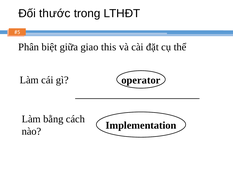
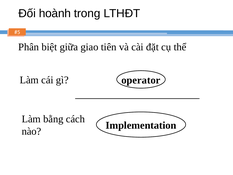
thước: thước -> hoành
this: this -> tiên
